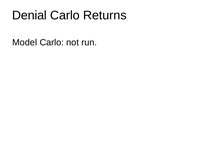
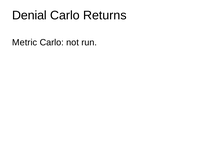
Model: Model -> Metric
